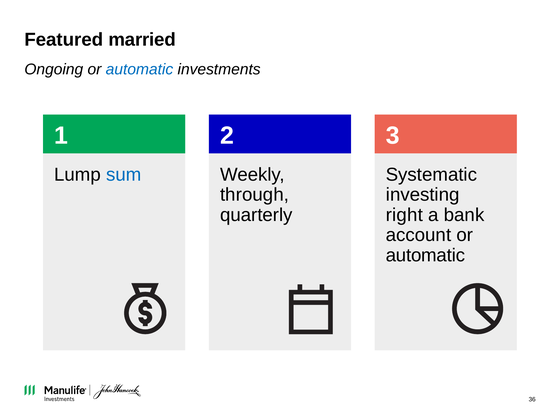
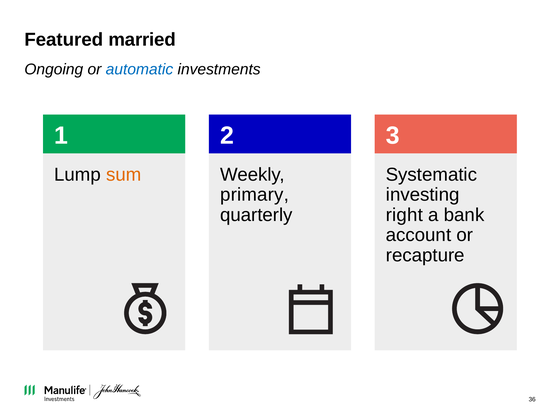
sum colour: blue -> orange
through: through -> primary
automatic at (425, 255): automatic -> recapture
